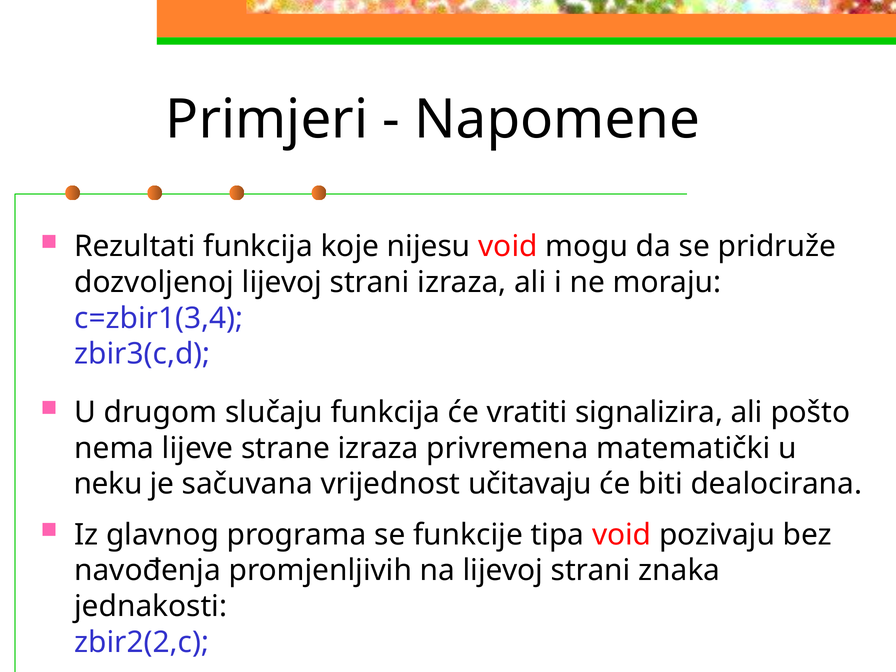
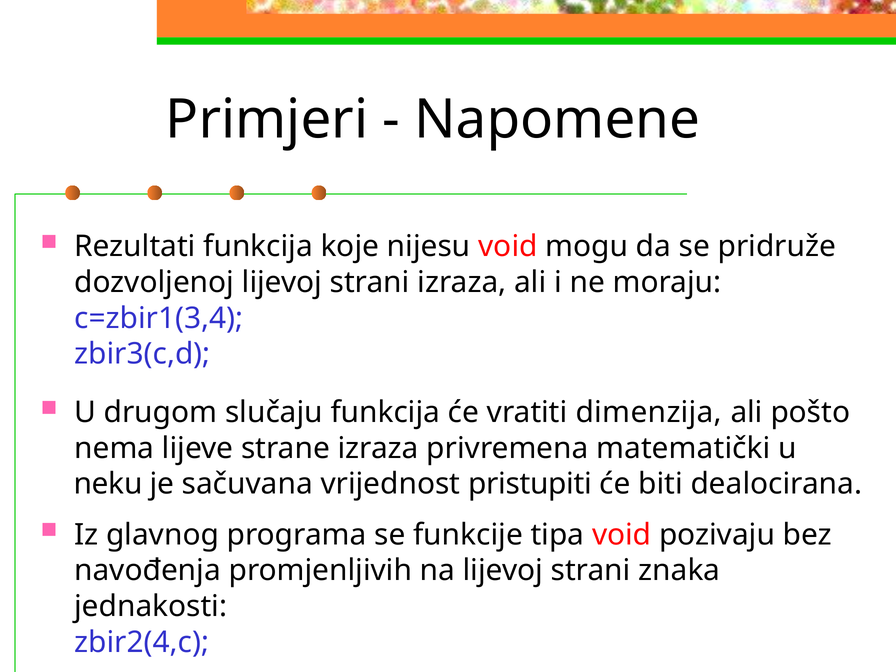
signalizira: signalizira -> dimenzija
učitavaju: učitavaju -> pristupiti
zbir2(2,c: zbir2(2,c -> zbir2(4,c
